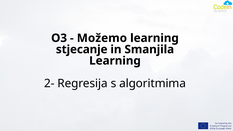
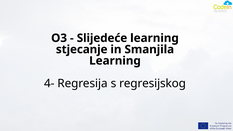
Možemo: Možemo -> Slijedeće
2-: 2- -> 4-
algoritmima: algoritmima -> regresijskog
